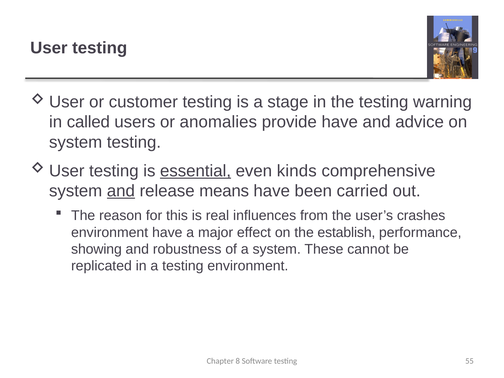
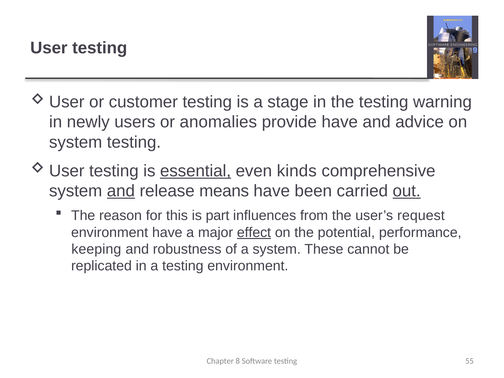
called: called -> newly
out underline: none -> present
real: real -> part
crashes: crashes -> request
effect underline: none -> present
establish: establish -> potential
showing: showing -> keeping
